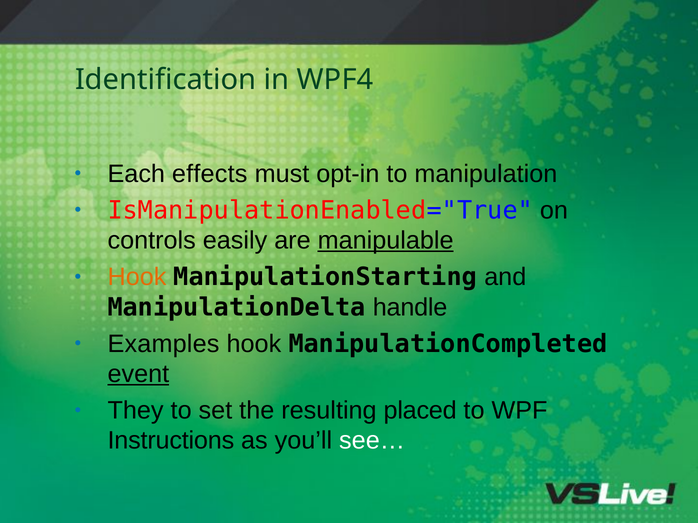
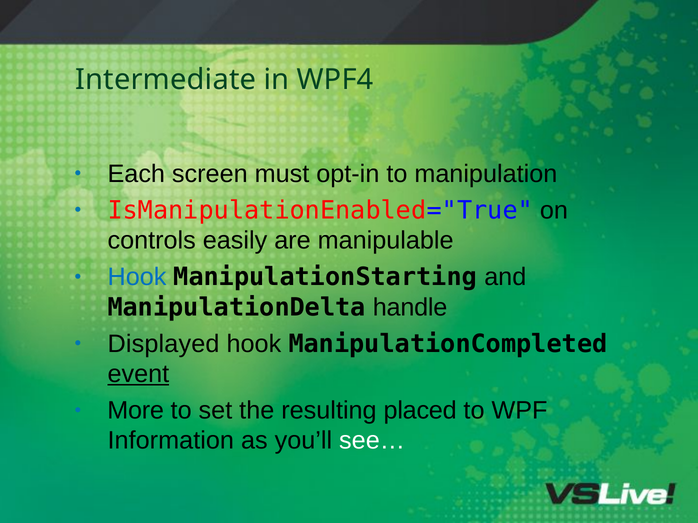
Identification: Identification -> Intermediate
effects: effects -> screen
manipulable underline: present -> none
Hook at (137, 277) colour: orange -> blue
Examples: Examples -> Displayed
They: They -> More
Instructions: Instructions -> Information
